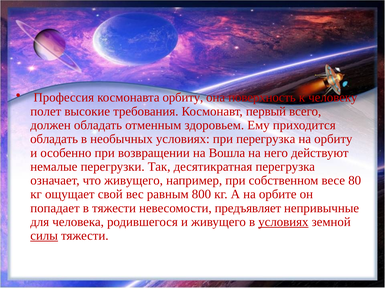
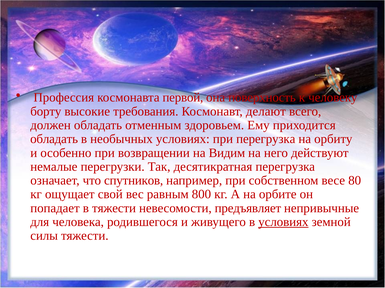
космонавта орбиту: орбиту -> первой
полет: полет -> борту
первый: первый -> делают
Вошла: Вошла -> Видим
что живущего: живущего -> спутников
силы underline: present -> none
